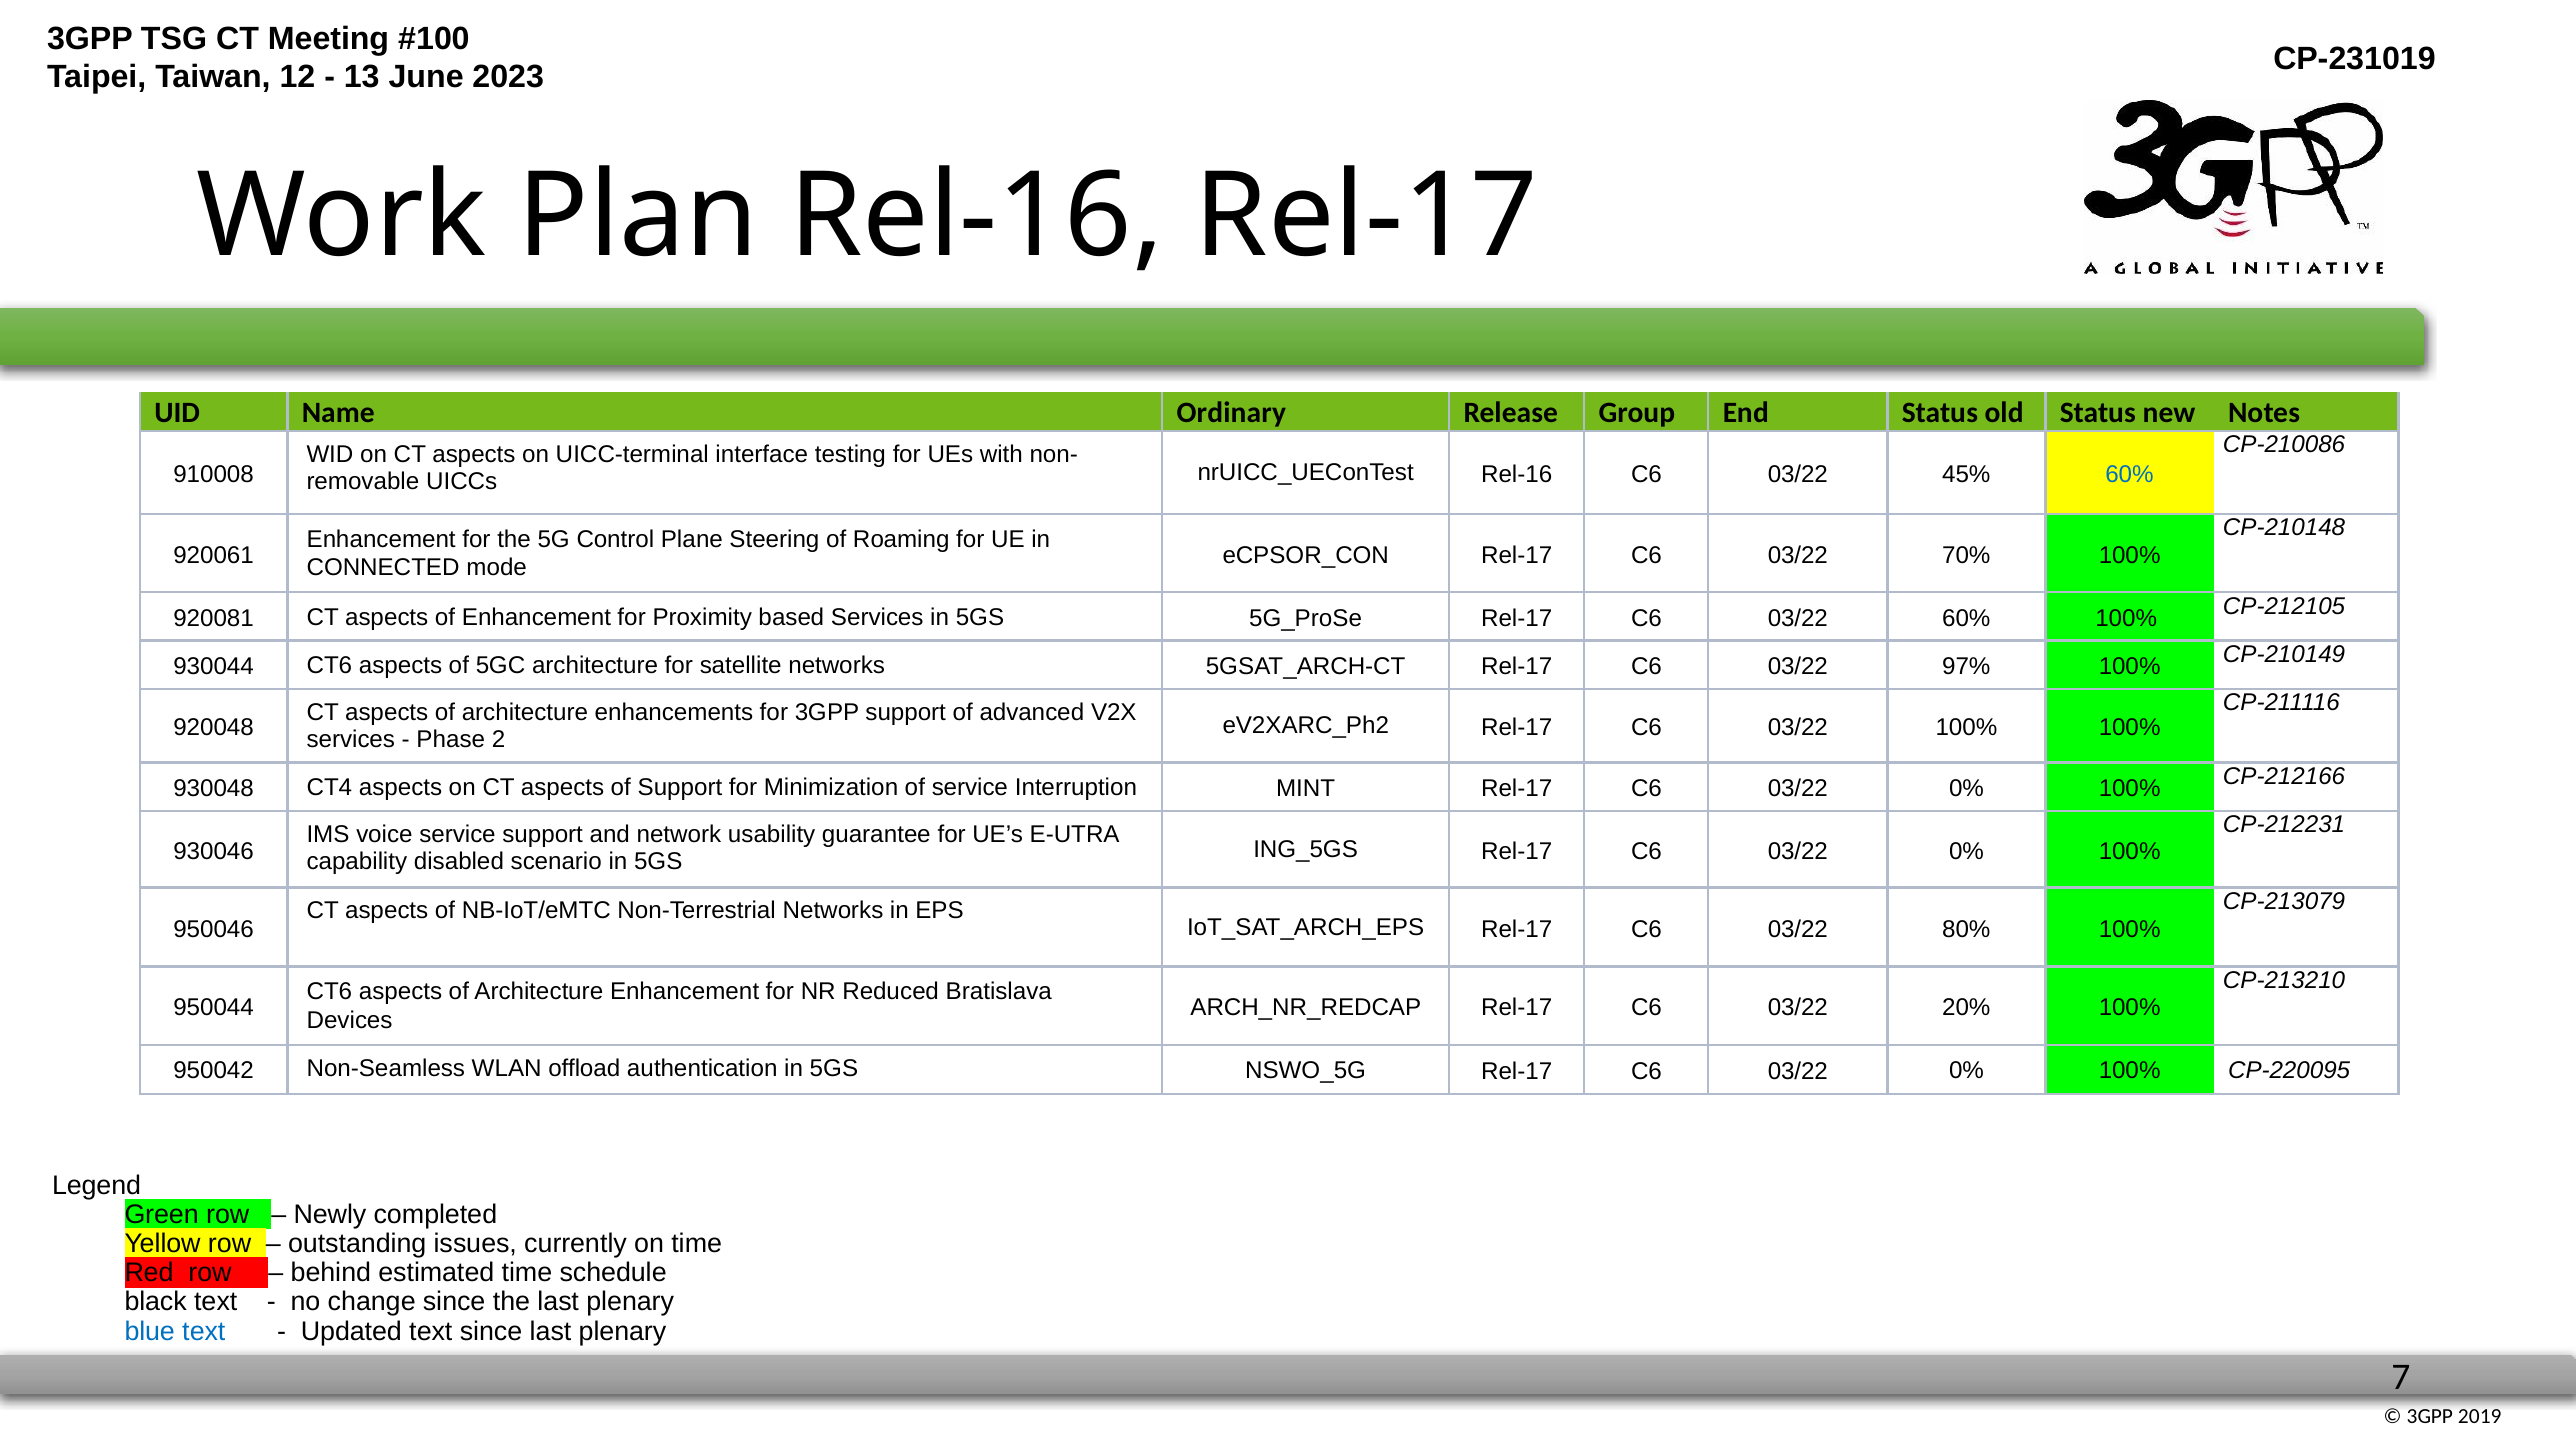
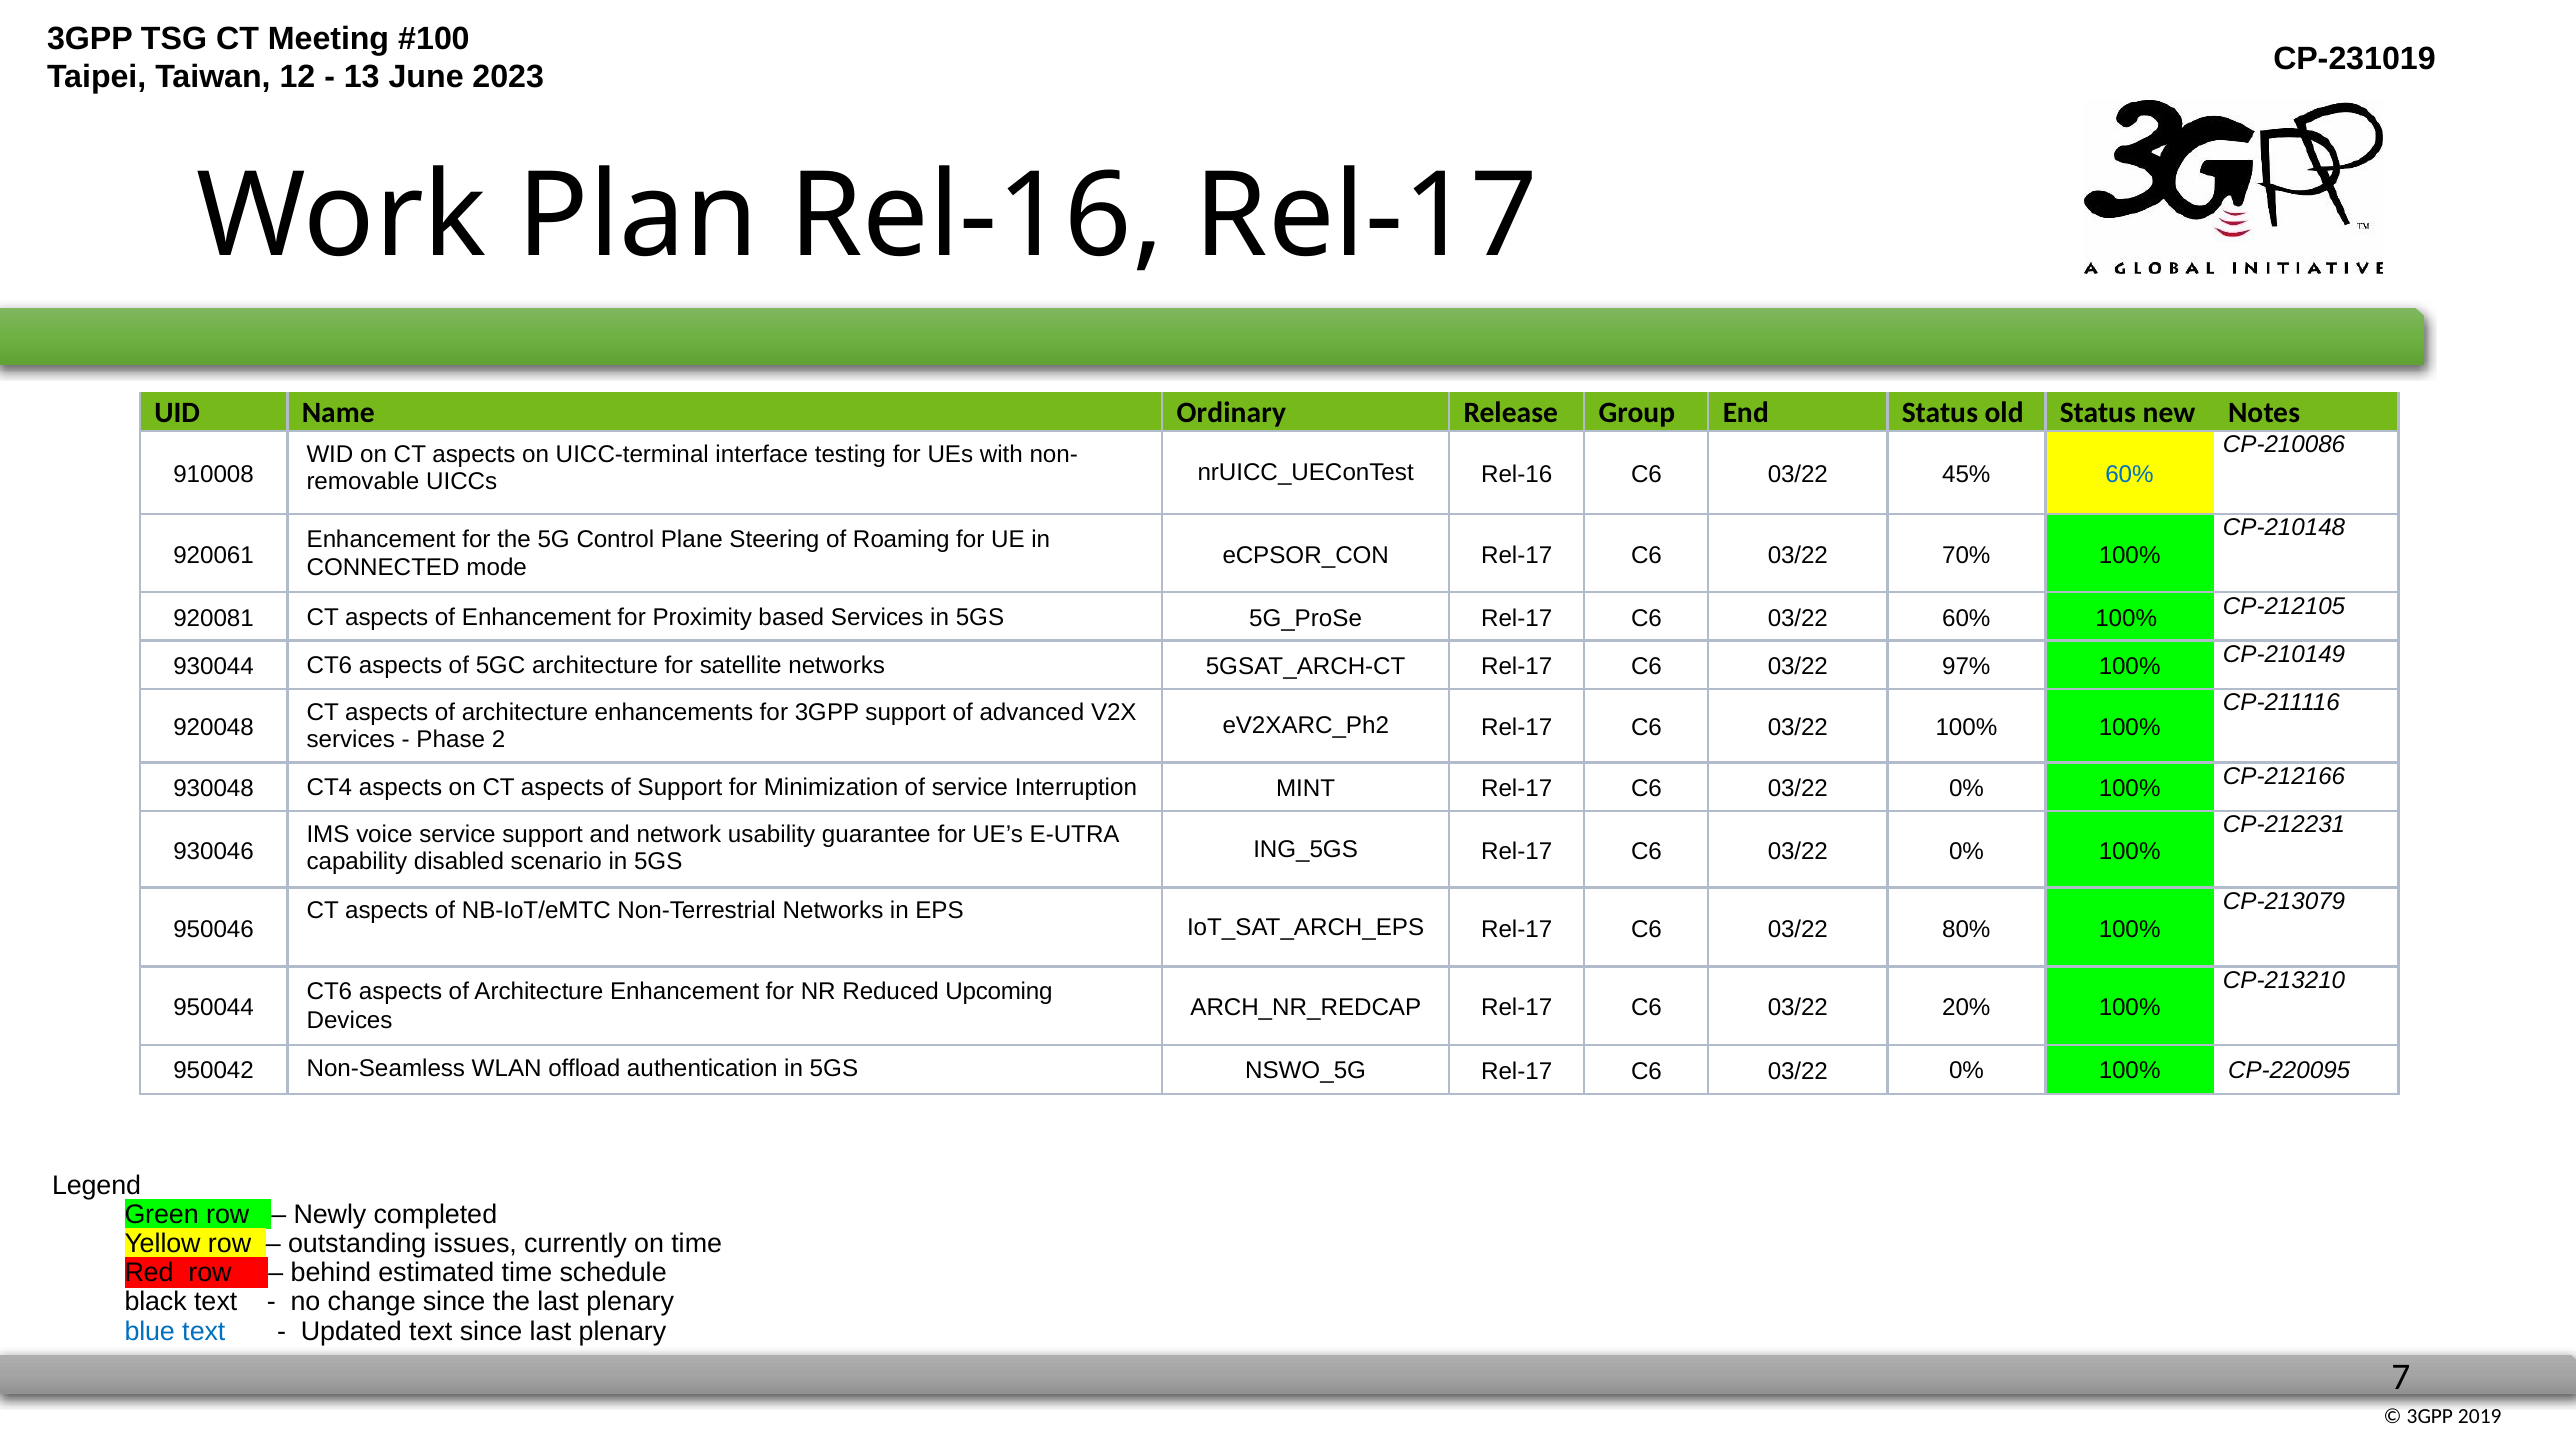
Bratislava: Bratislava -> Upcoming
